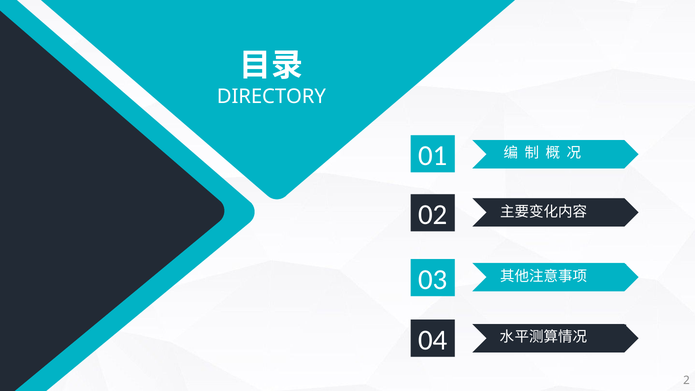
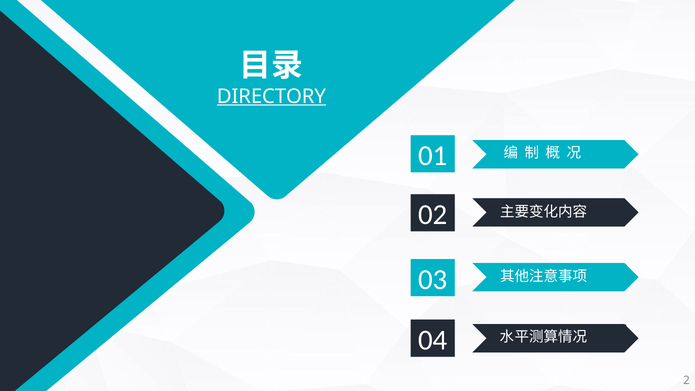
DIRECTORY underline: none -> present
